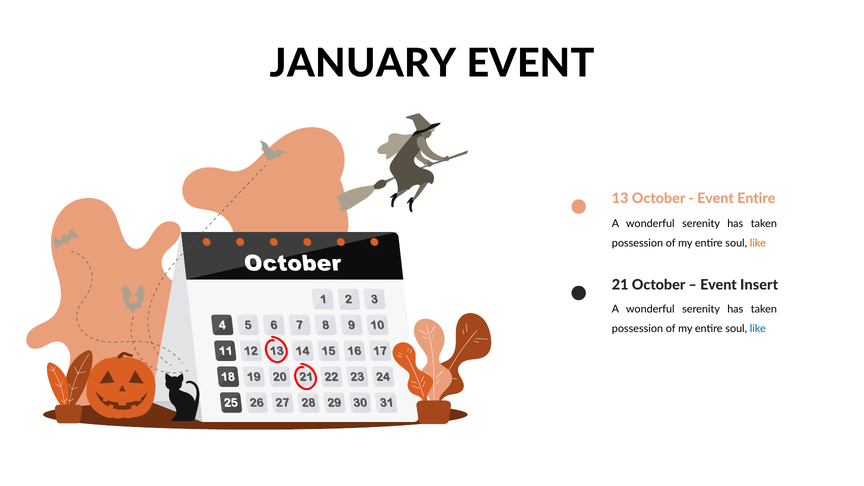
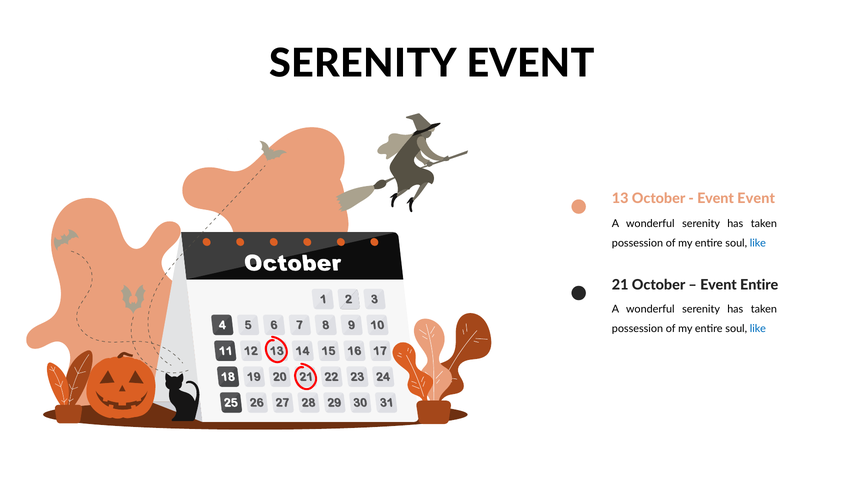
JANUARY at (363, 63): JANUARY -> SERENITY
Event Entire: Entire -> Event
like at (758, 243) colour: orange -> blue
Event Insert: Insert -> Entire
